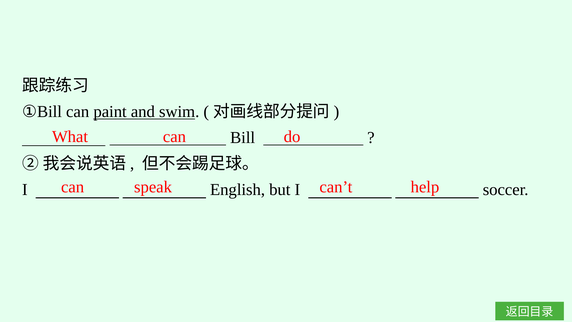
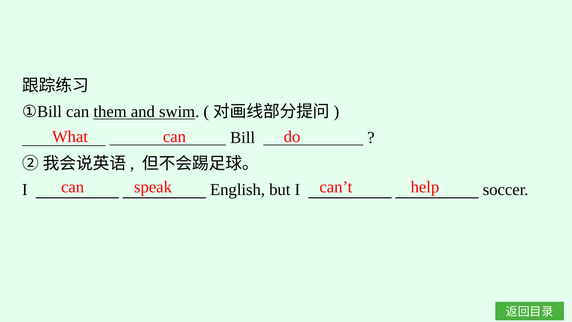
paint: paint -> them
